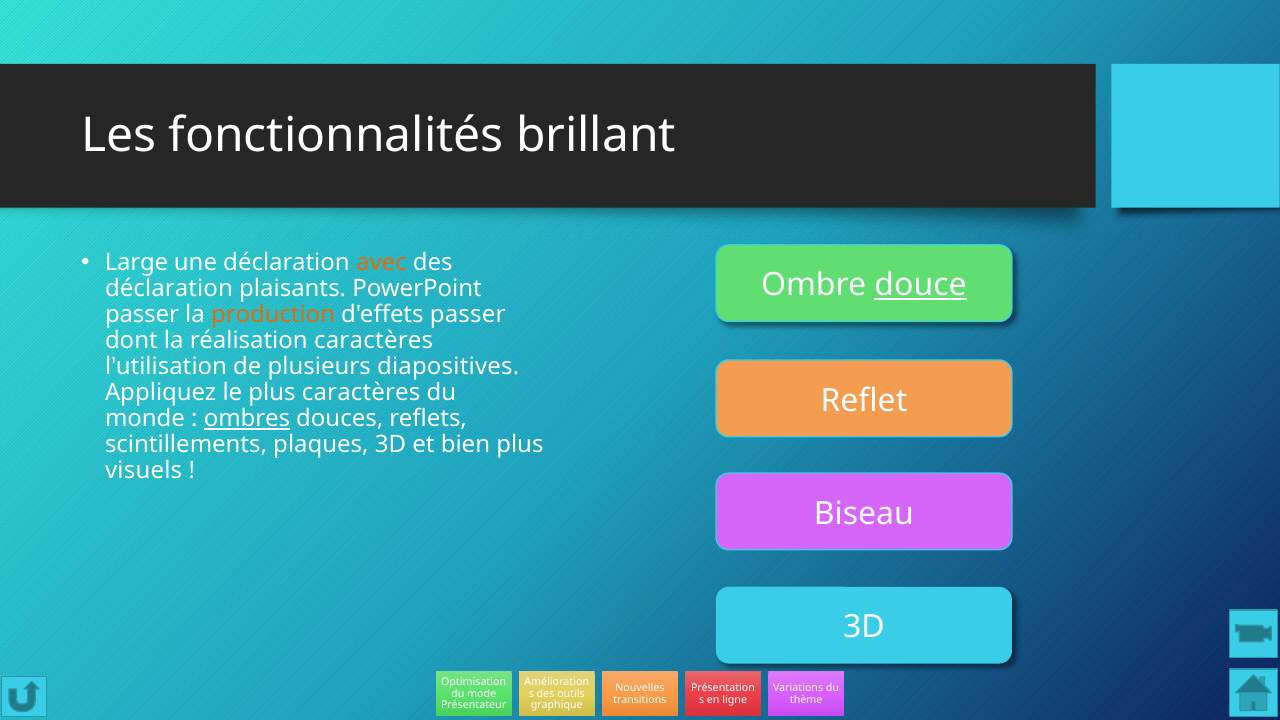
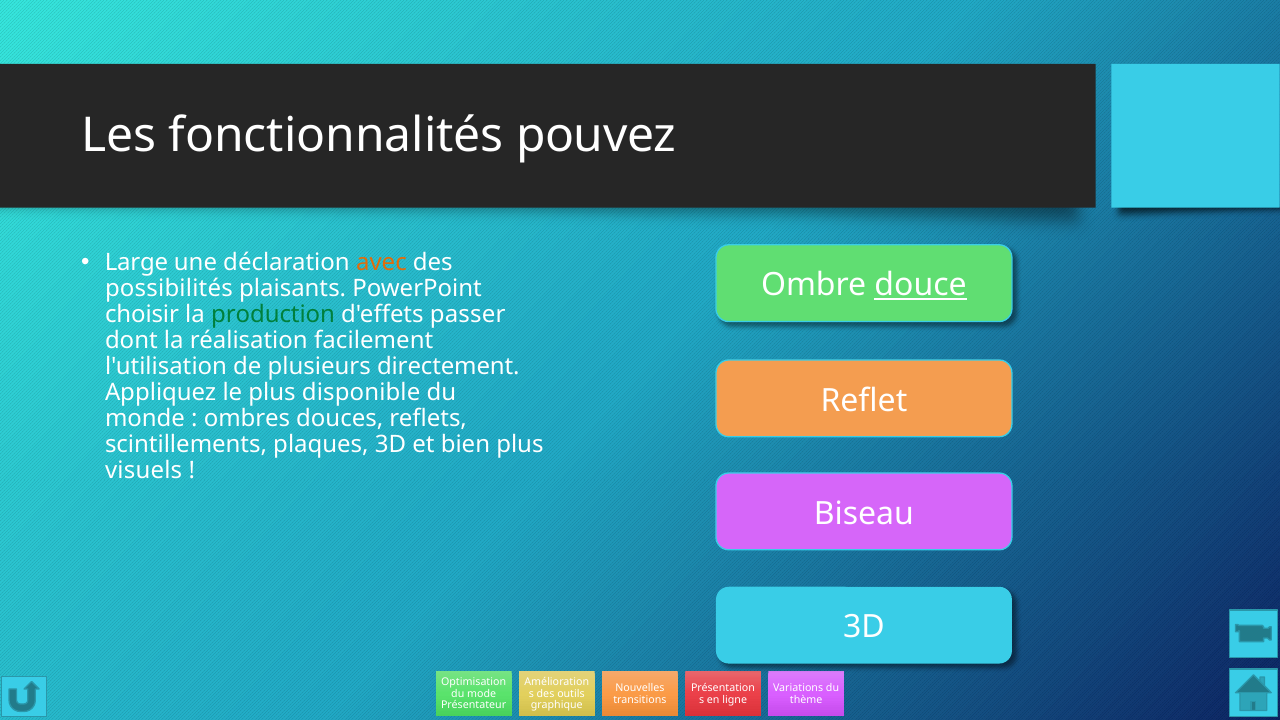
brillant: brillant -> pouvez
déclaration at (169, 289): déclaration -> possibilités
passer at (142, 315): passer -> choisir
production colour: orange -> green
réalisation caractères: caractères -> facilement
diapositives: diapositives -> directement
plus caractères: caractères -> disponible
ombres underline: present -> none
